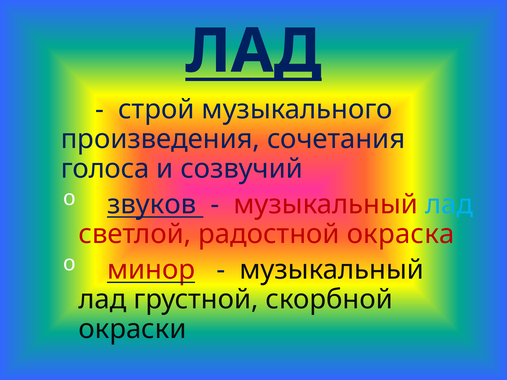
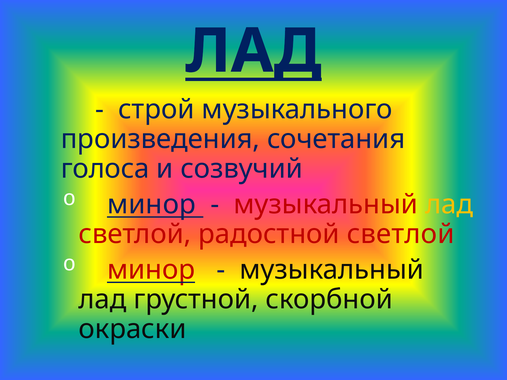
звуков at (152, 205): звуков -> минор
лад at (449, 205) colour: light blue -> yellow
радостной окраска: окраска -> светлой
